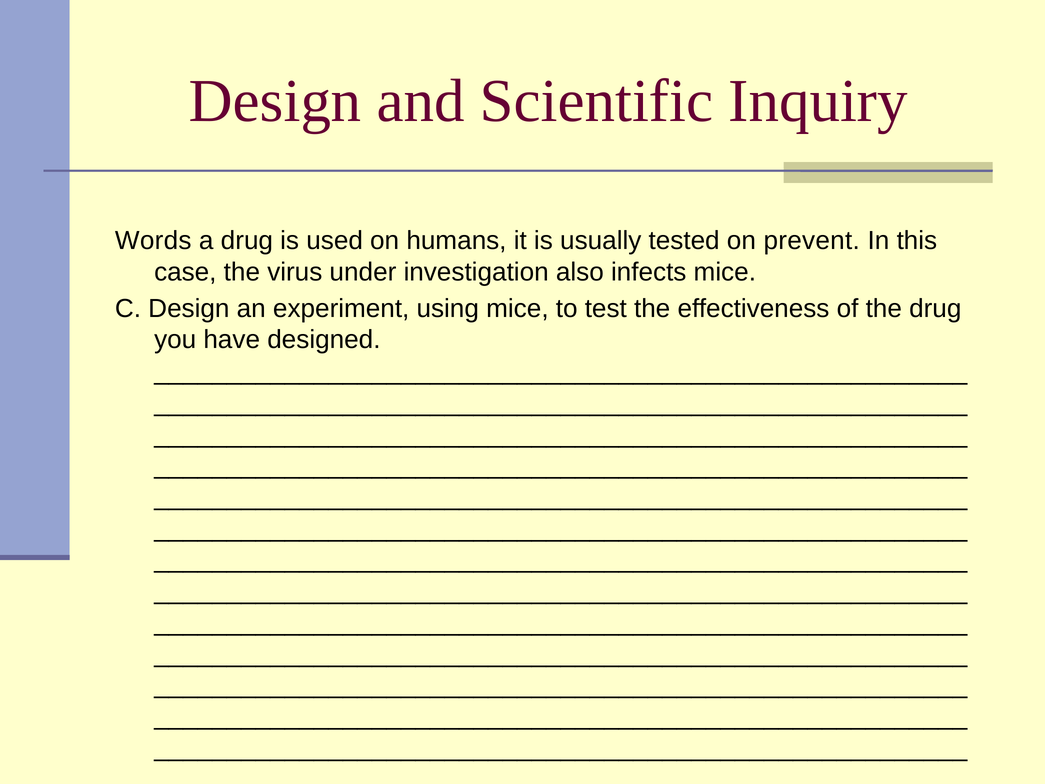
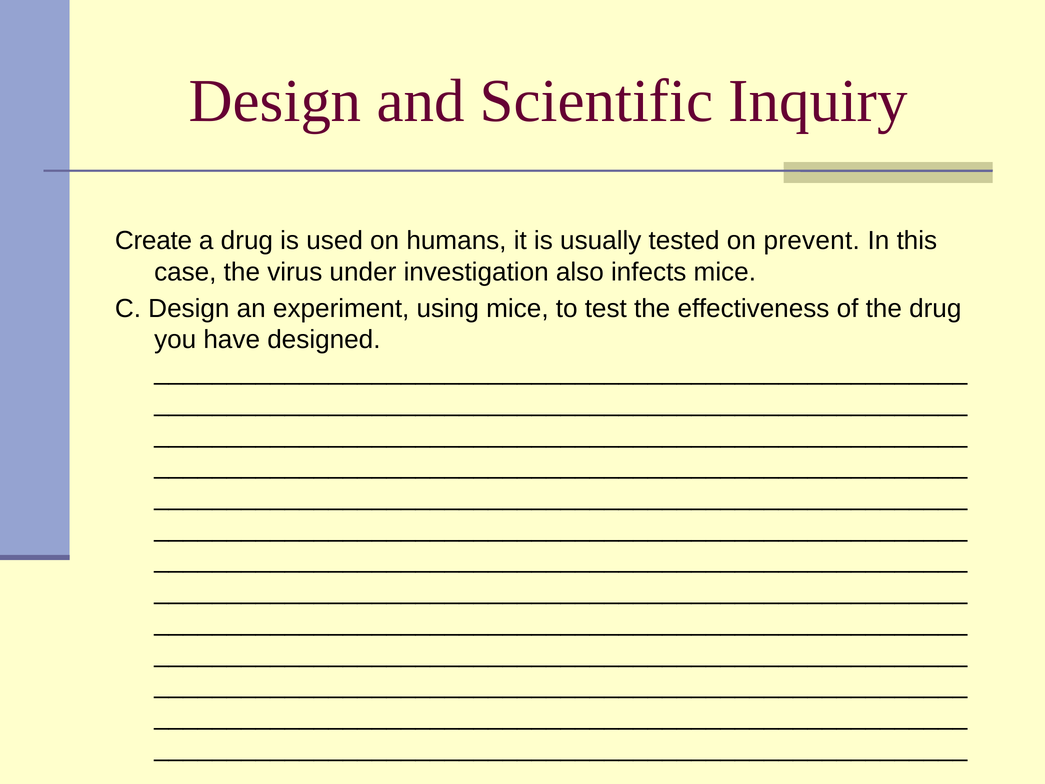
Words: Words -> Create
